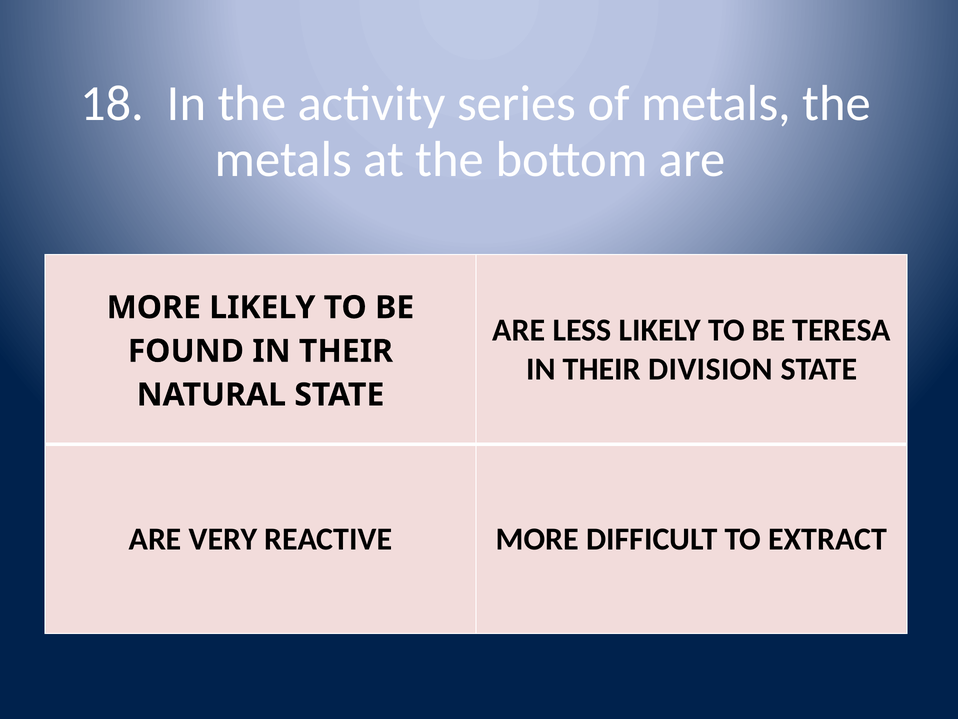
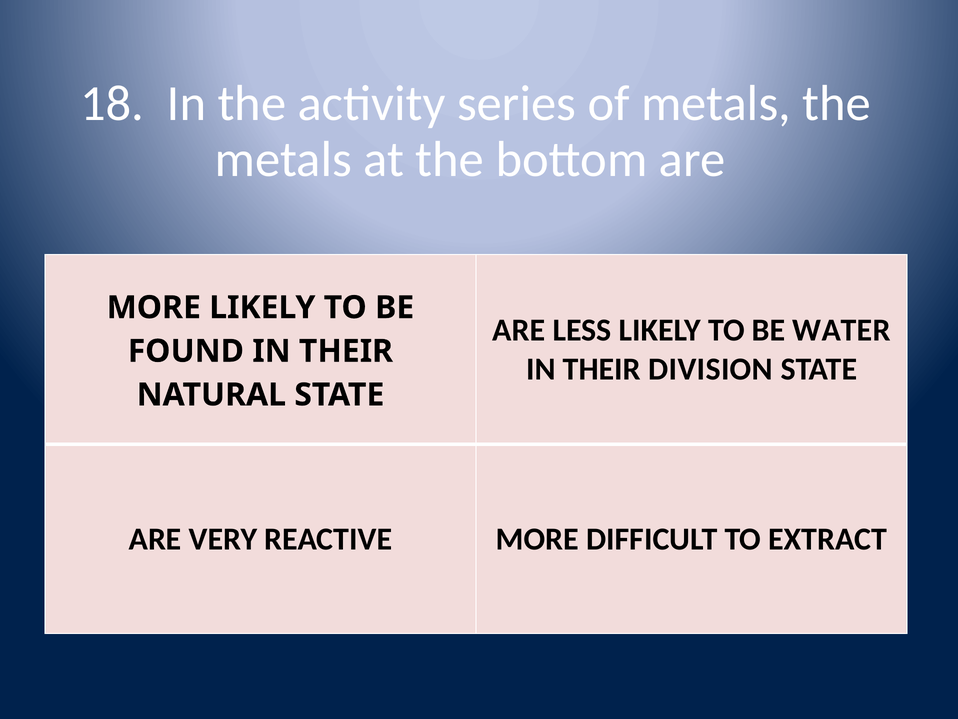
TERESA: TERESA -> WATER
